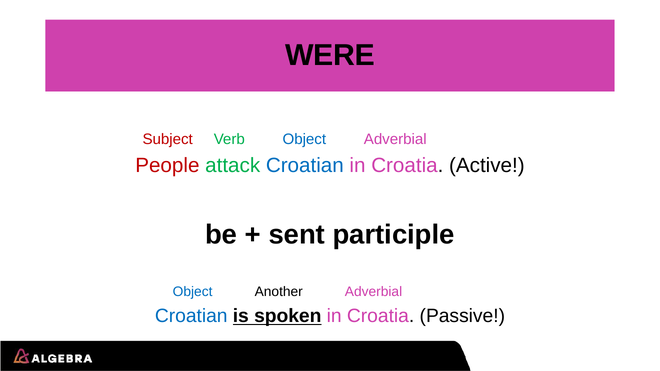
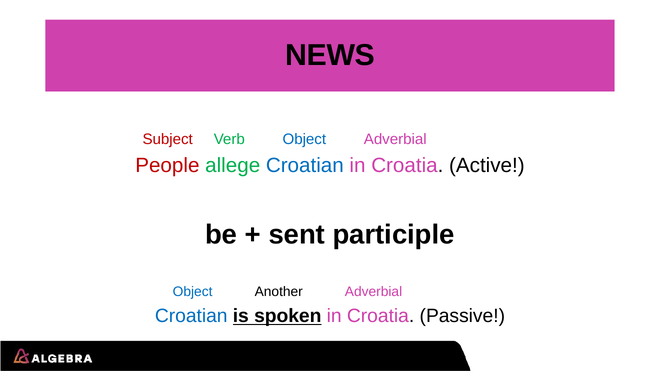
WERE: WERE -> NEWS
attack: attack -> allege
